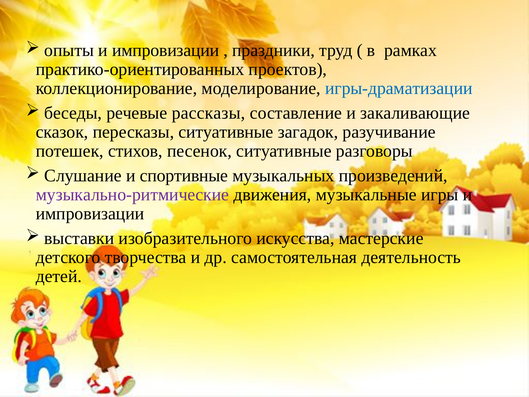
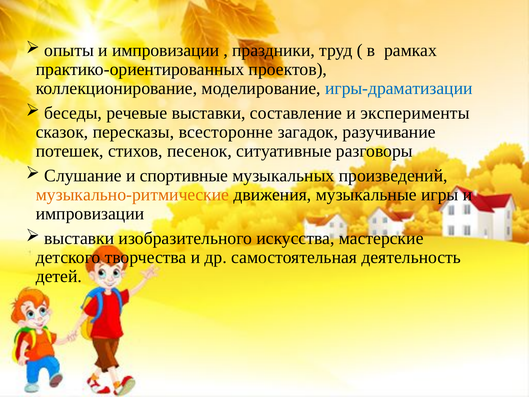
речевые рассказы: рассказы -> выставки
закаливающие: закаливающие -> эксперименты
пересказы ситуативные: ситуативные -> всесторонне
музыкально-ритмические colour: purple -> orange
